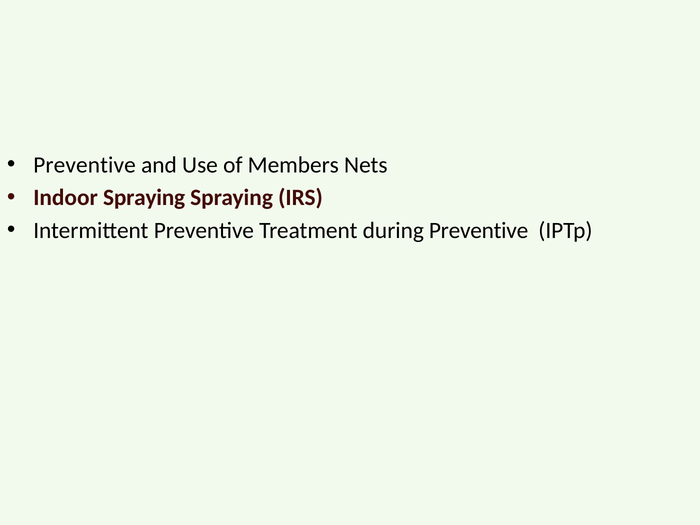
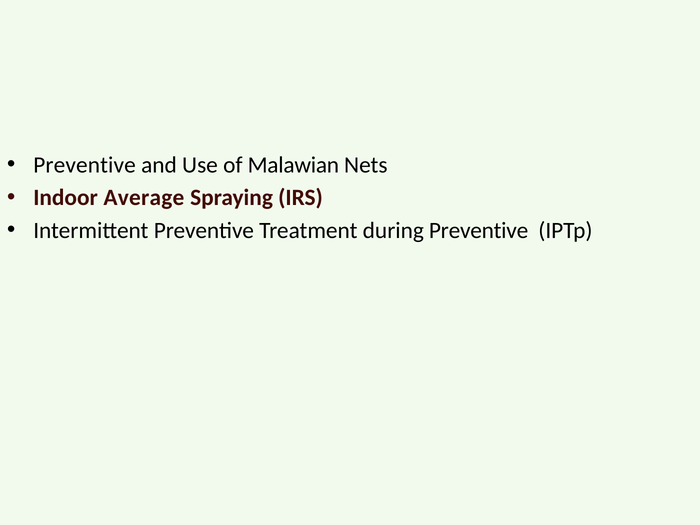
Members: Members -> Malawian
Indoor Spraying: Spraying -> Average
